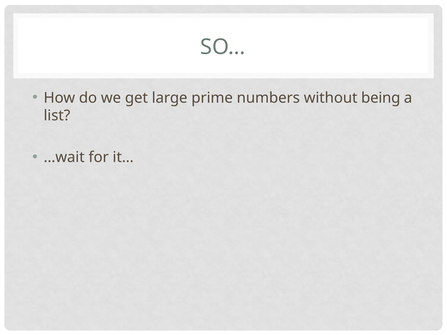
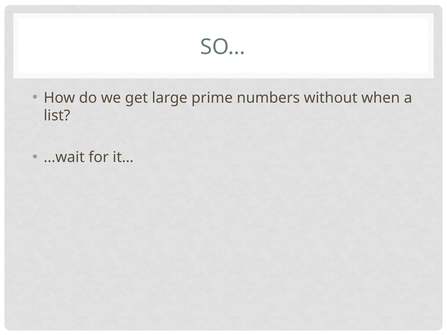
being: being -> when
